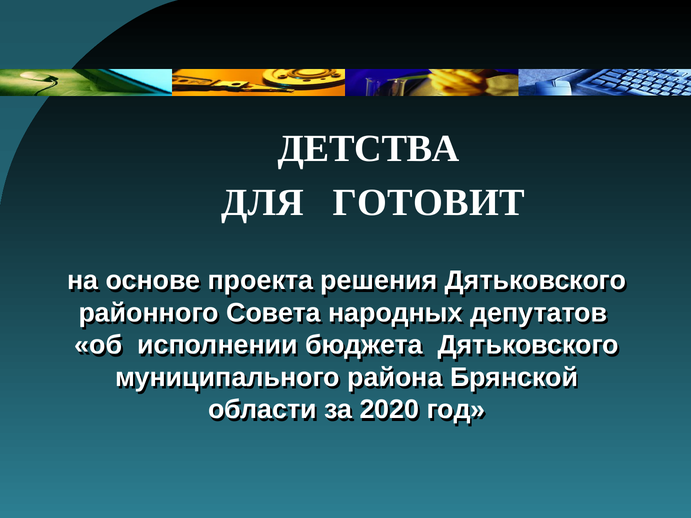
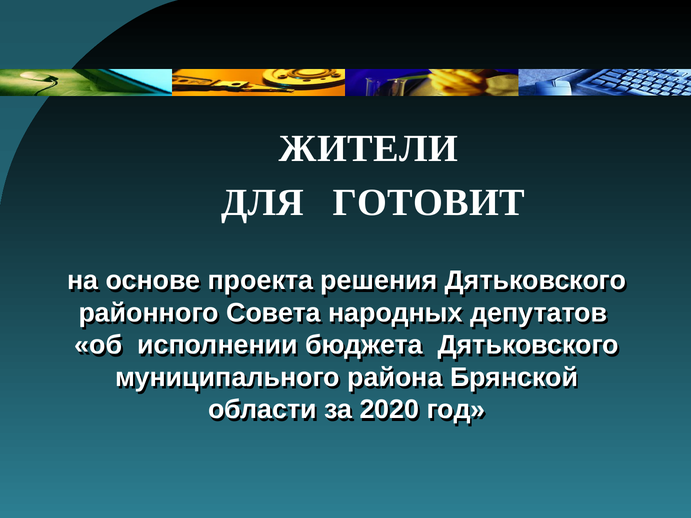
ДЕТСТВА: ДЕТСТВА -> ЖИТЕЛИ
